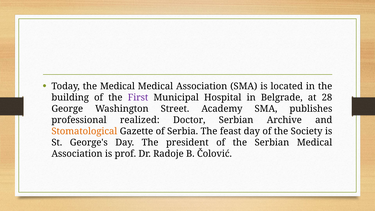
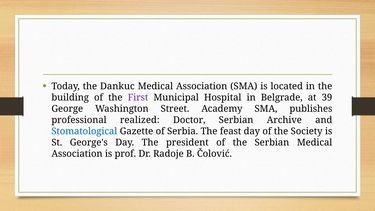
the Medical: Medical -> Dankuc
28: 28 -> 39
Stomatological colour: orange -> blue
